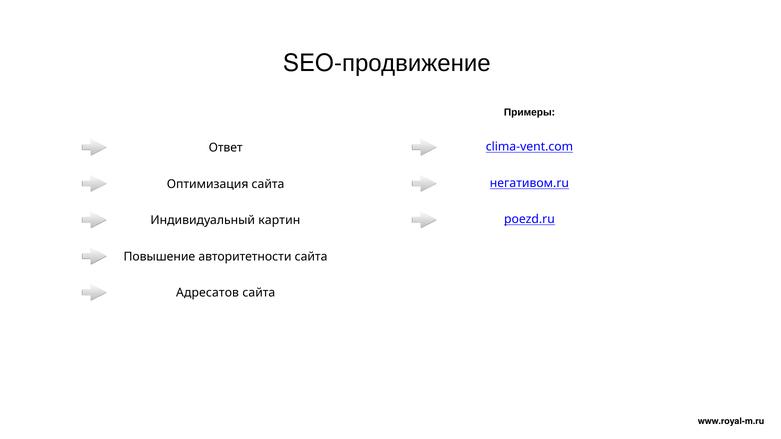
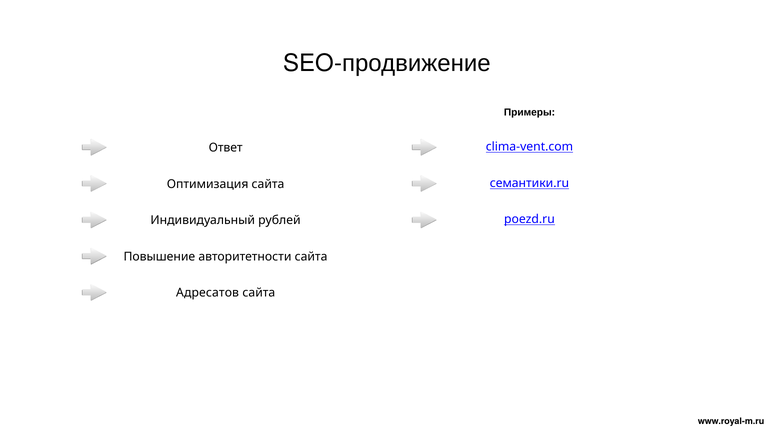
негативом.ru: негативом.ru -> семантики.ru
картин: картин -> рублей
